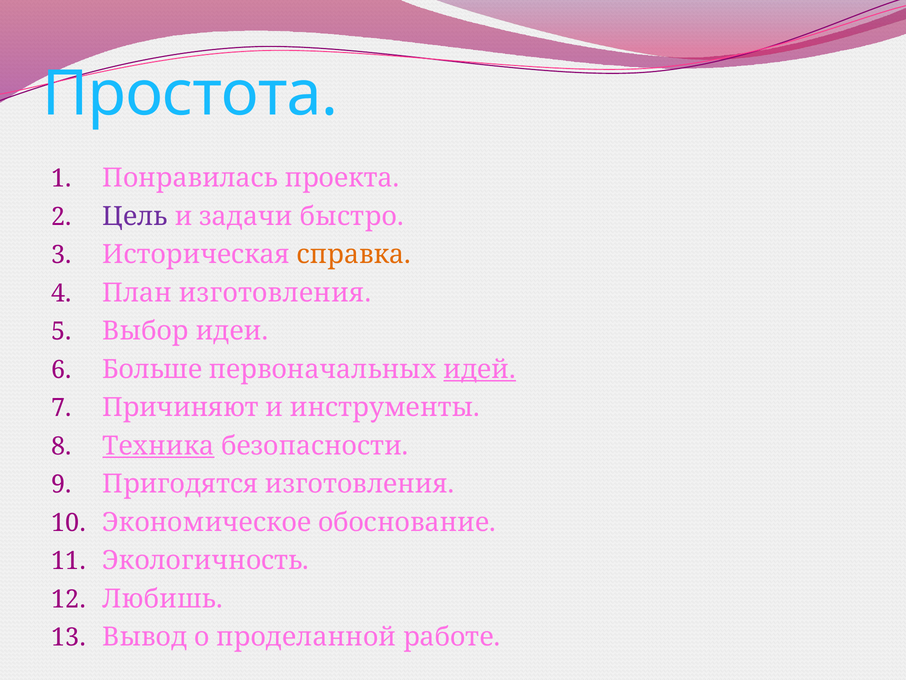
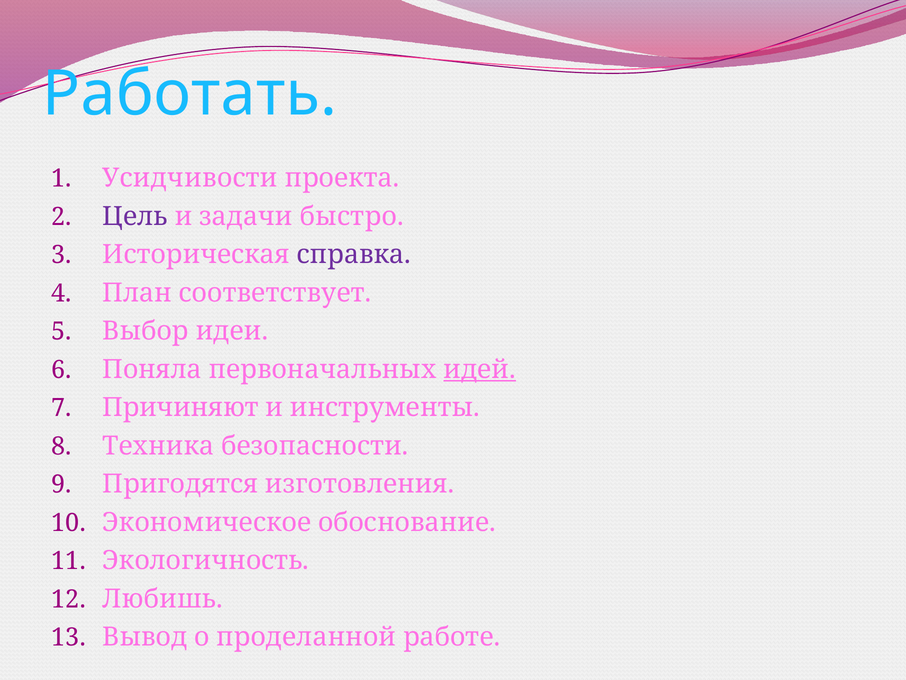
Простота: Простота -> Работать
Понравилась: Понравилась -> Усидчивости
справка colour: orange -> purple
План изготовления: изготовления -> соответствует
Больше: Больше -> Поняла
Техника underline: present -> none
